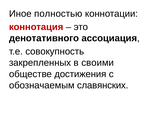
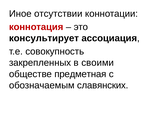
полностью: полностью -> отсутствии
денотативного: денотативного -> консультирует
достижения: достижения -> предметная
